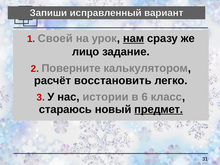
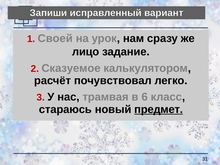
нам underline: present -> none
Поверните: Поверните -> Сказуемое
восстановить: восстановить -> почувствовал
истории: истории -> трамвая
